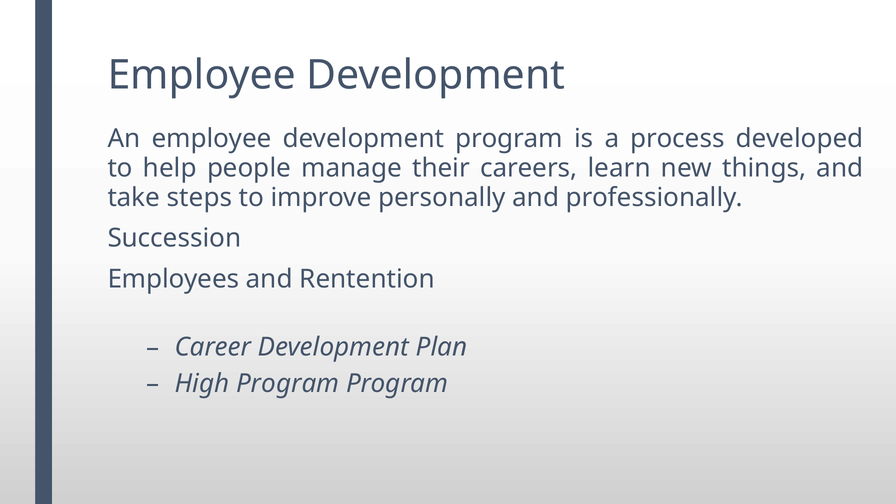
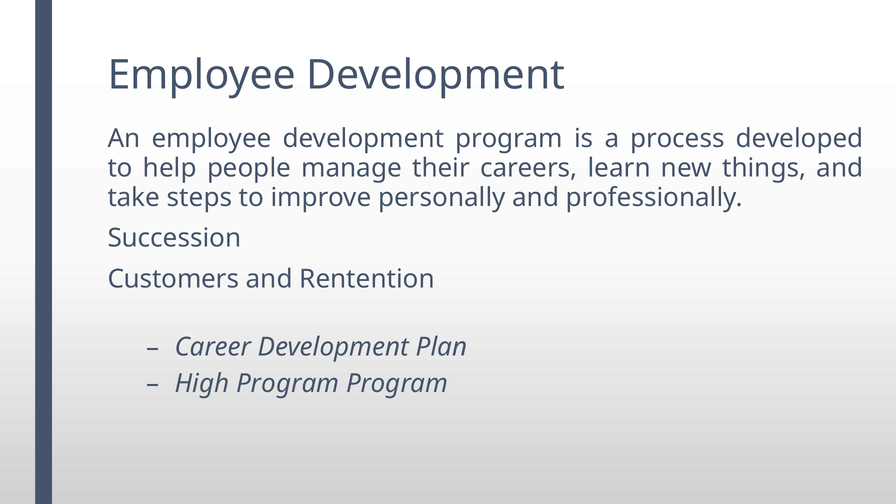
Employees: Employees -> Customers
